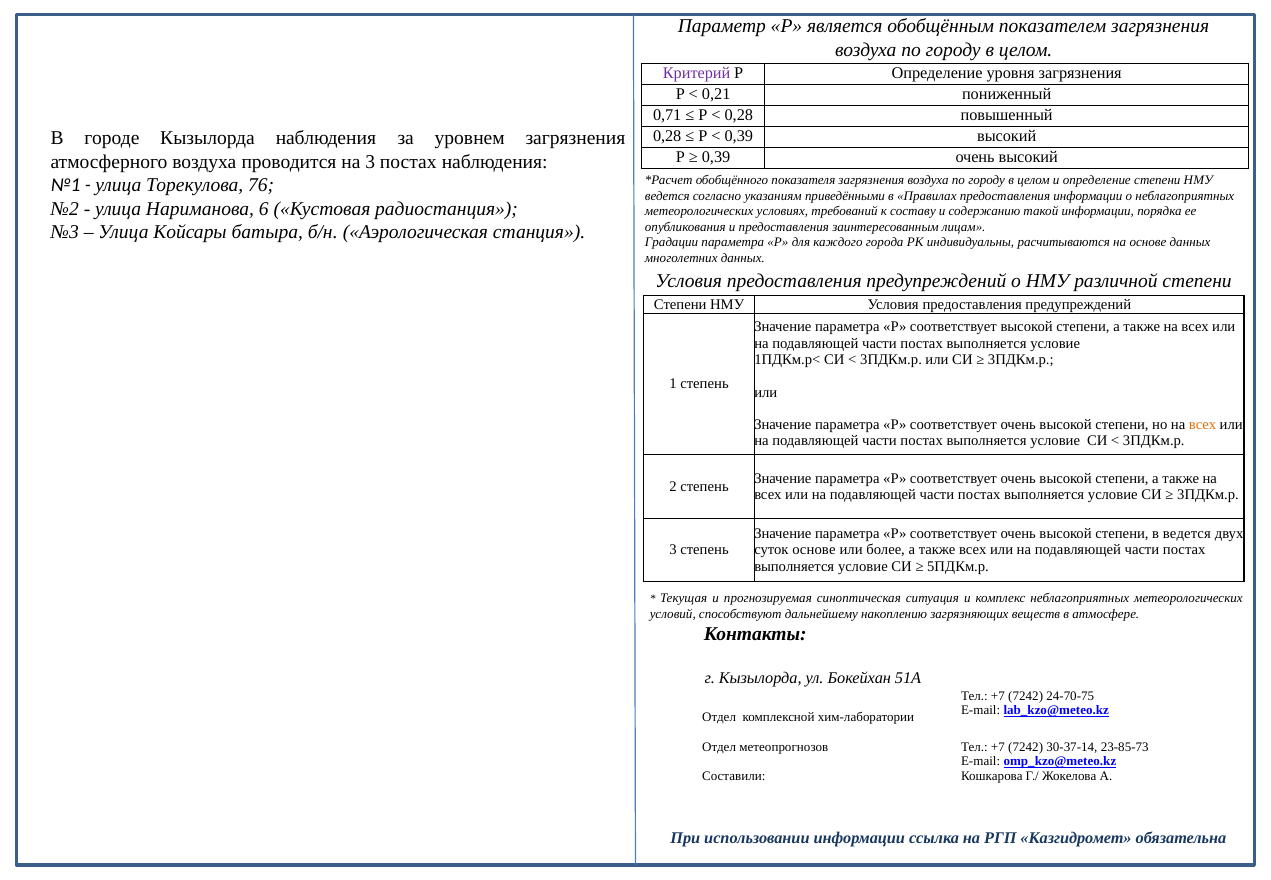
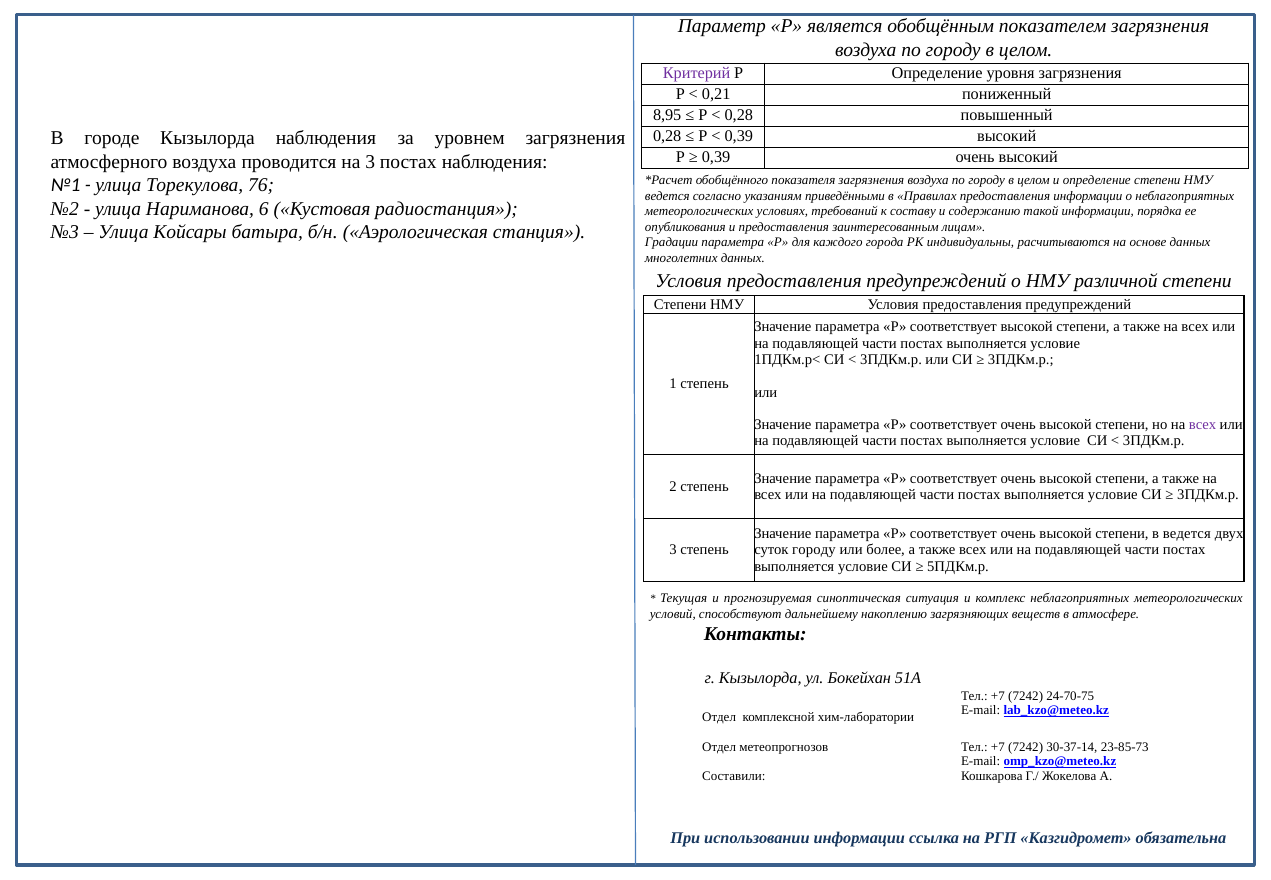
0,71: 0,71 -> 8,95
всех at (1203, 425) colour: orange -> purple
суток основе: основе -> городу
